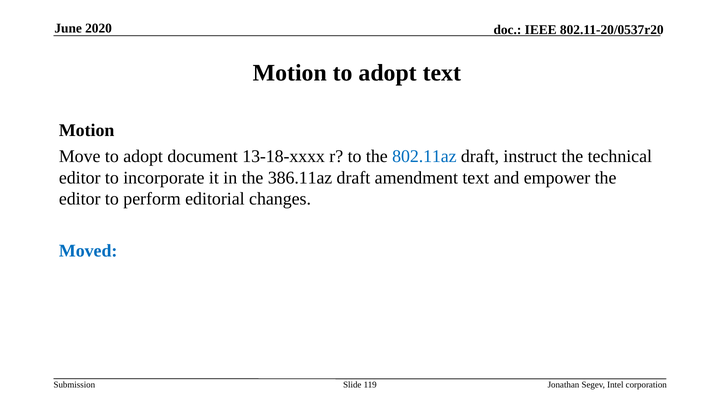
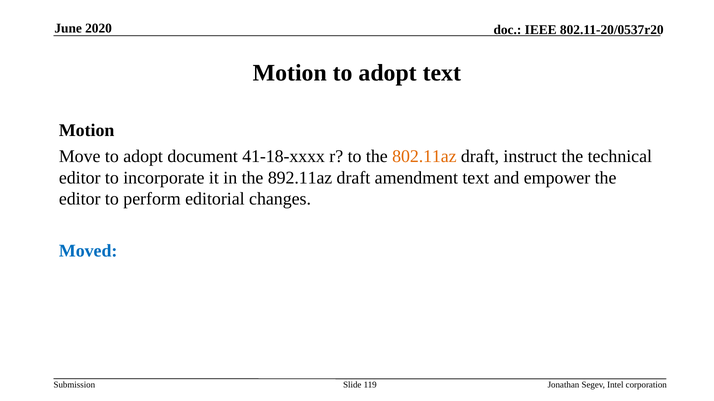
13-18-xxxx: 13-18-xxxx -> 41-18-xxxx
802.11az colour: blue -> orange
386.11az: 386.11az -> 892.11az
